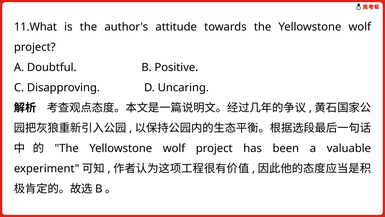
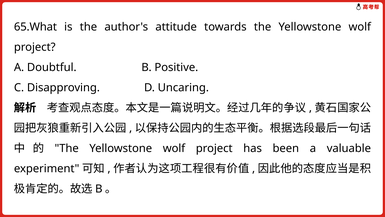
11.What: 11.What -> 65.What
